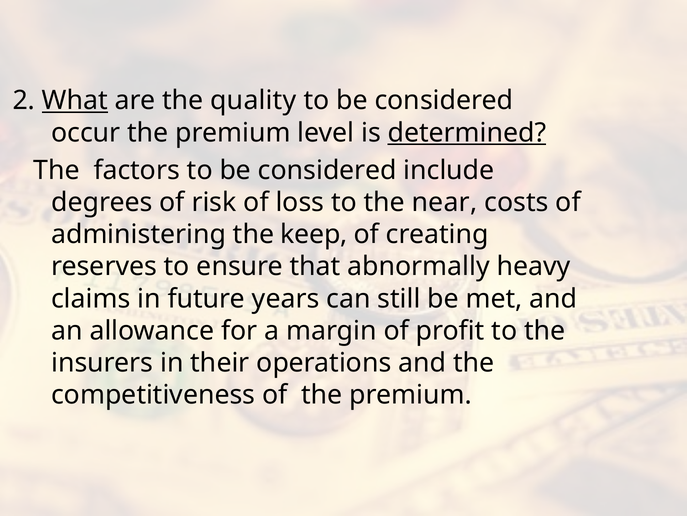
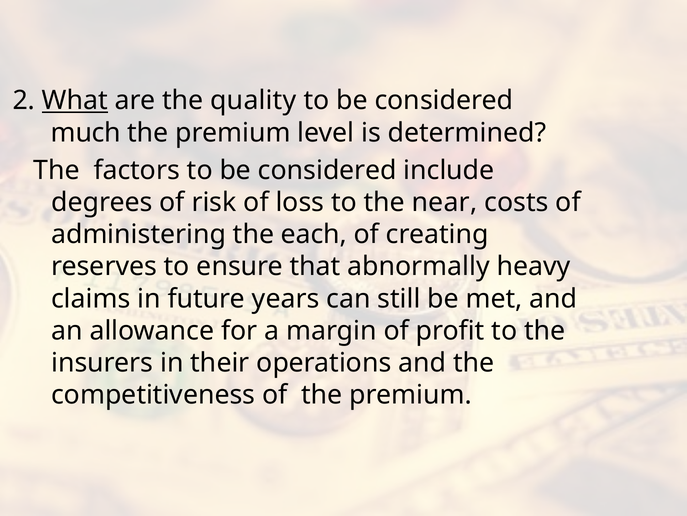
occur: occur -> much
determined underline: present -> none
keep: keep -> each
